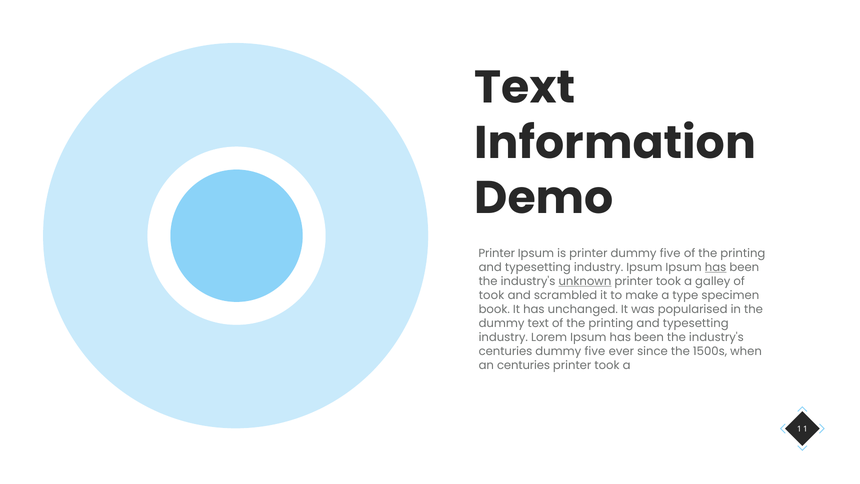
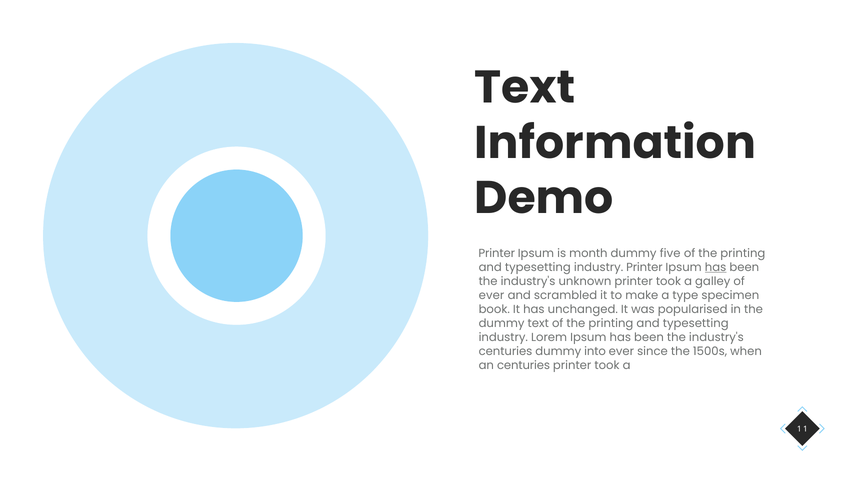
is printer: printer -> month
industry Ipsum: Ipsum -> Printer
unknown underline: present -> none
took at (492, 295): took -> ever
five at (595, 351): five -> into
